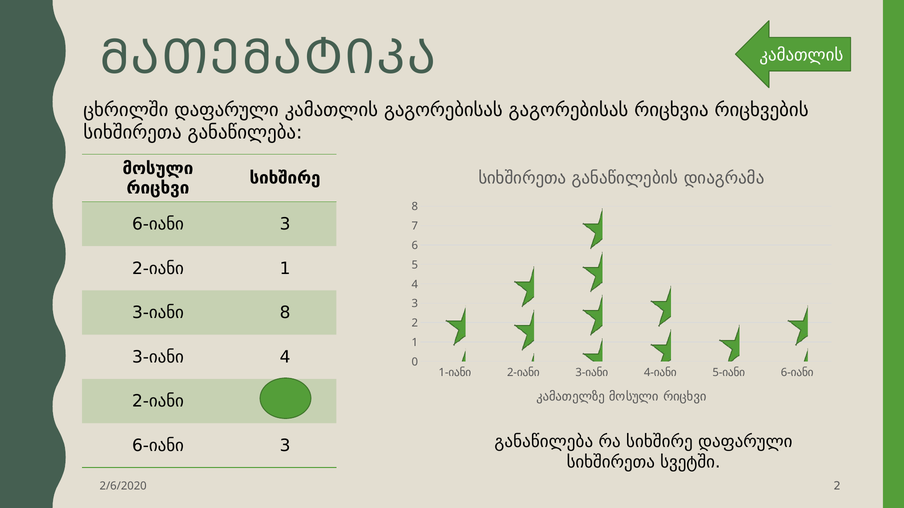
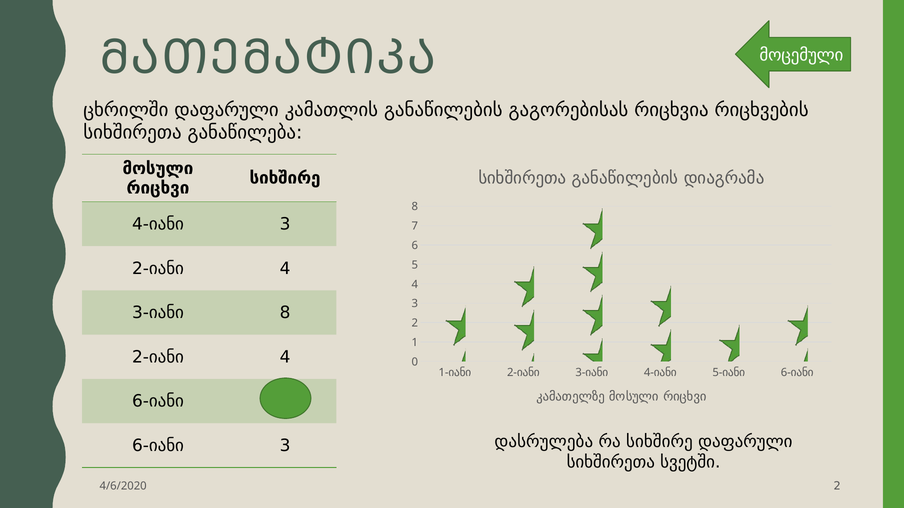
კამათლის at (801, 55): კამათლის -> მოცემული
კამათლის გაგორებისას: გაგორებისას -> განაწილების
6-იანი at (158, 224): 6-იანი -> 4-იანი
1 at (285, 269): 1 -> 4
3-იანი at (158, 357): 3-იანი -> 2-იანი
2-იანი at (158, 402): 2-იანი -> 6-იანი
განაწილება at (544, 442): განაწილება -> დასრულება
2/6/2020: 2/6/2020 -> 4/6/2020
